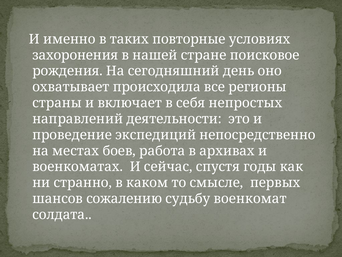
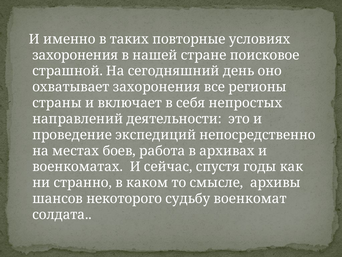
рождения: рождения -> страшной
охватывает происходила: происходила -> захоронения
первых: первых -> архивы
сожалению: сожалению -> некоторого
